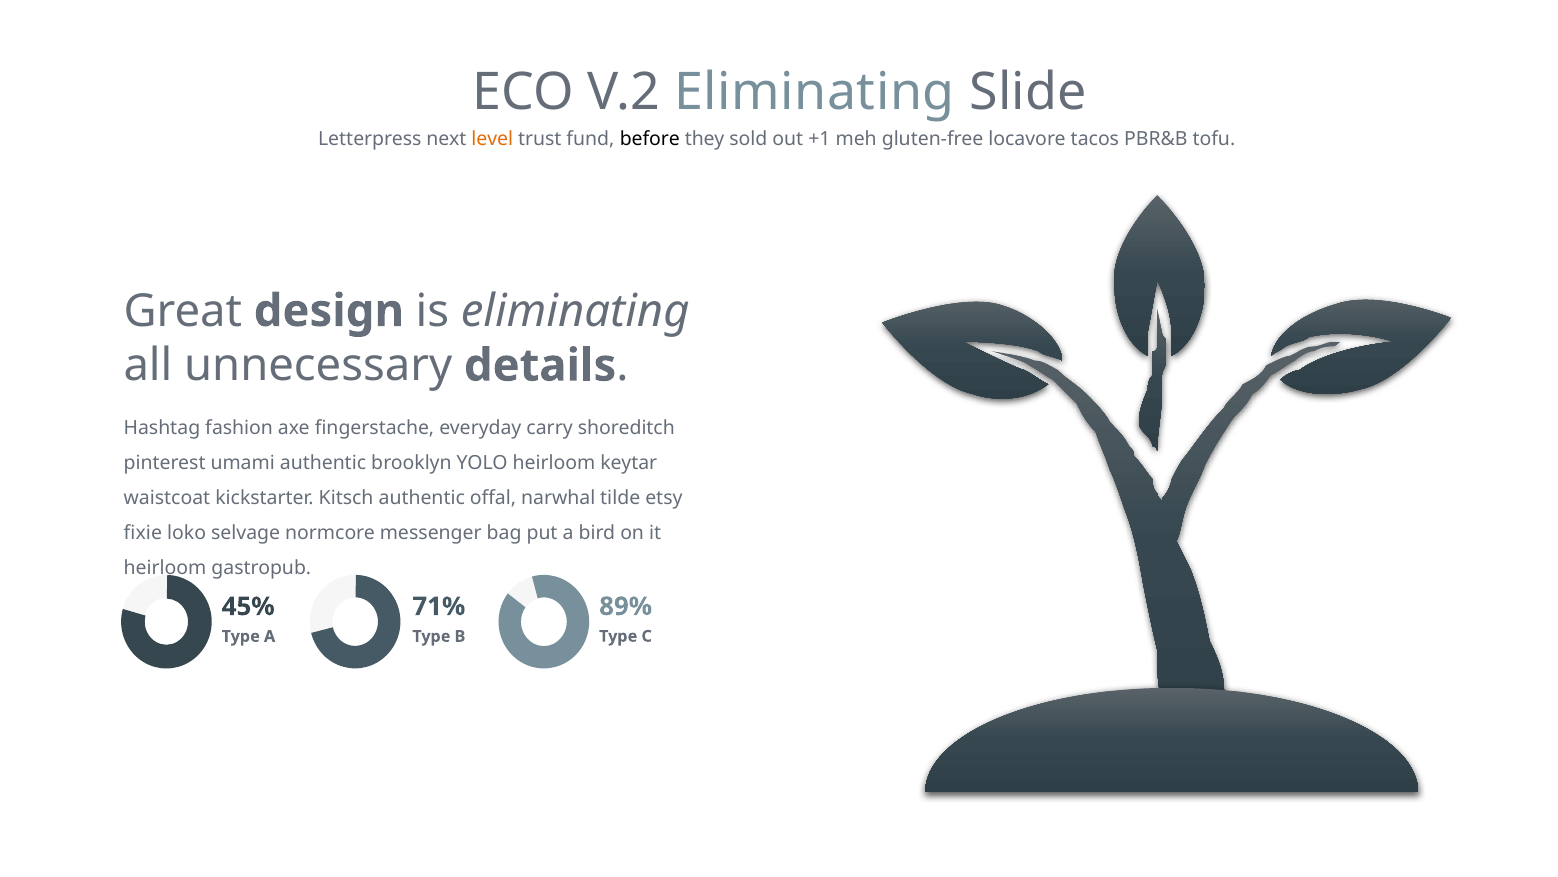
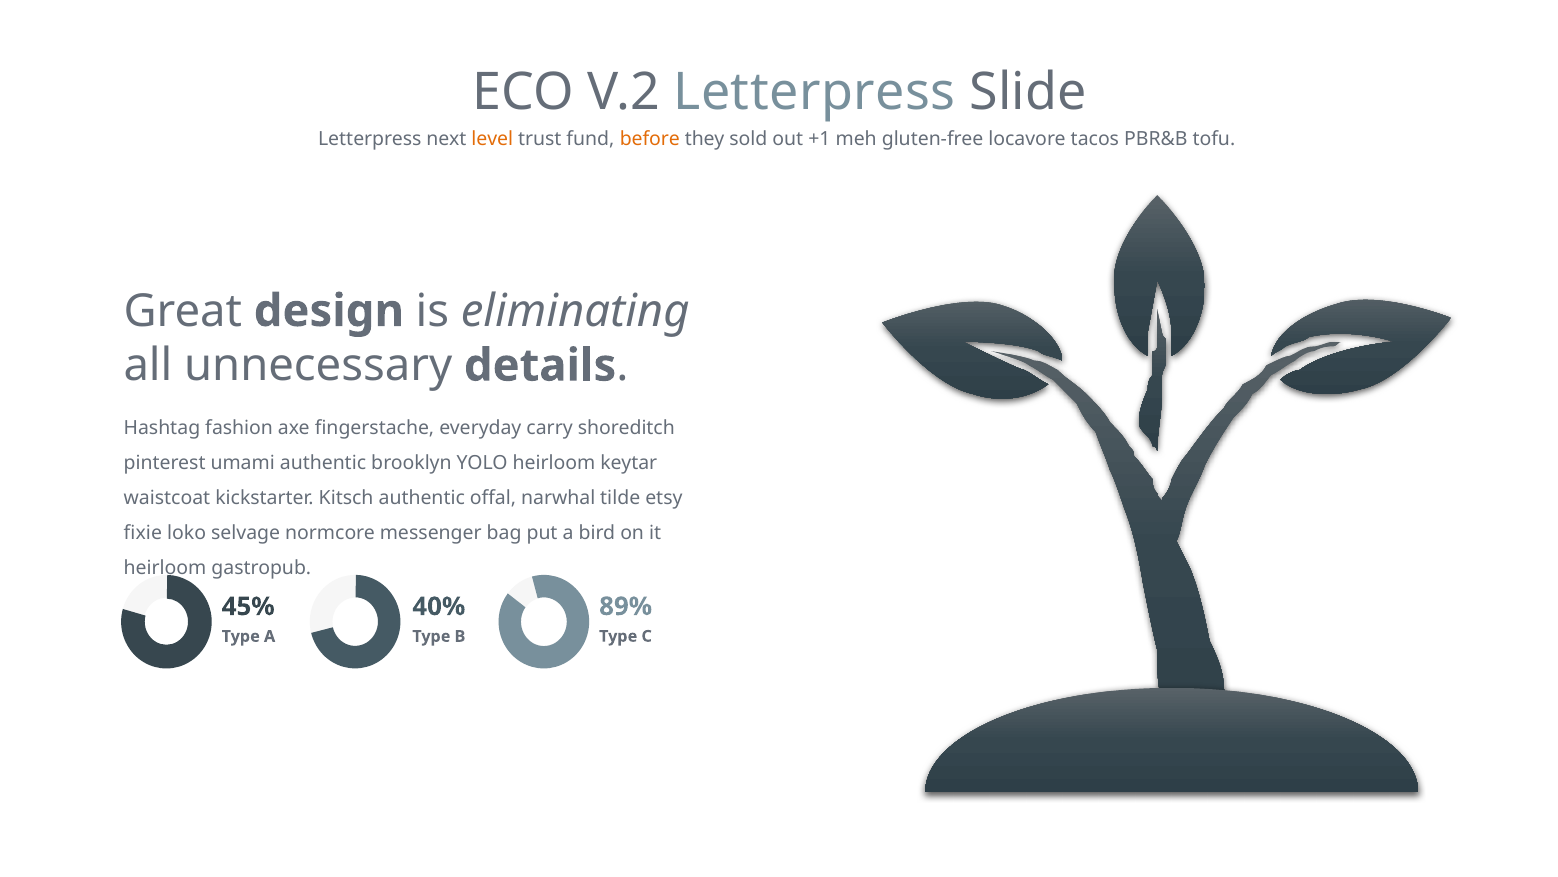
V.2 Eliminating: Eliminating -> Letterpress
before colour: black -> orange
71%: 71% -> 40%
